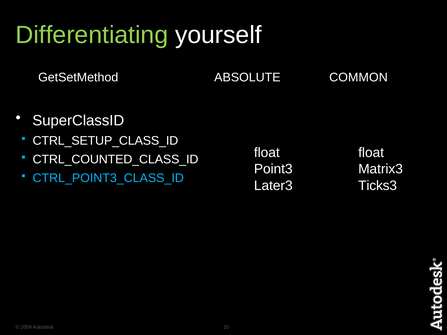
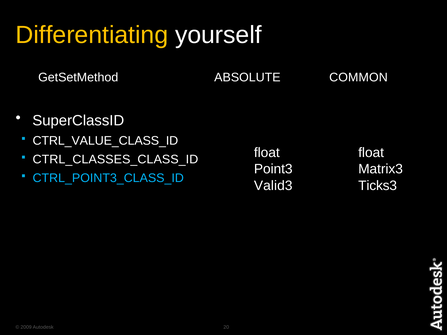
Differentiating colour: light green -> yellow
CTRL_SETUP_CLASS_ID: CTRL_SETUP_CLASS_ID -> CTRL_VALUE_CLASS_ID
CTRL_COUNTED_CLASS_ID: CTRL_COUNTED_CLASS_ID -> CTRL_CLASSES_CLASS_ID
Later3: Later3 -> Valid3
